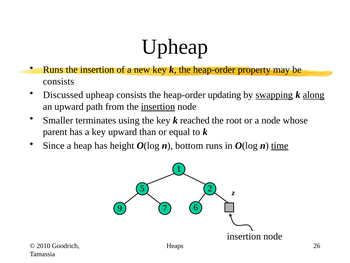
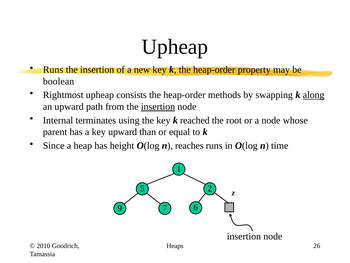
consists at (59, 81): consists -> boolean
Discussed: Discussed -> Rightmost
updating: updating -> methods
swapping underline: present -> none
Smaller: Smaller -> Internal
bottom: bottom -> reaches
time underline: present -> none
